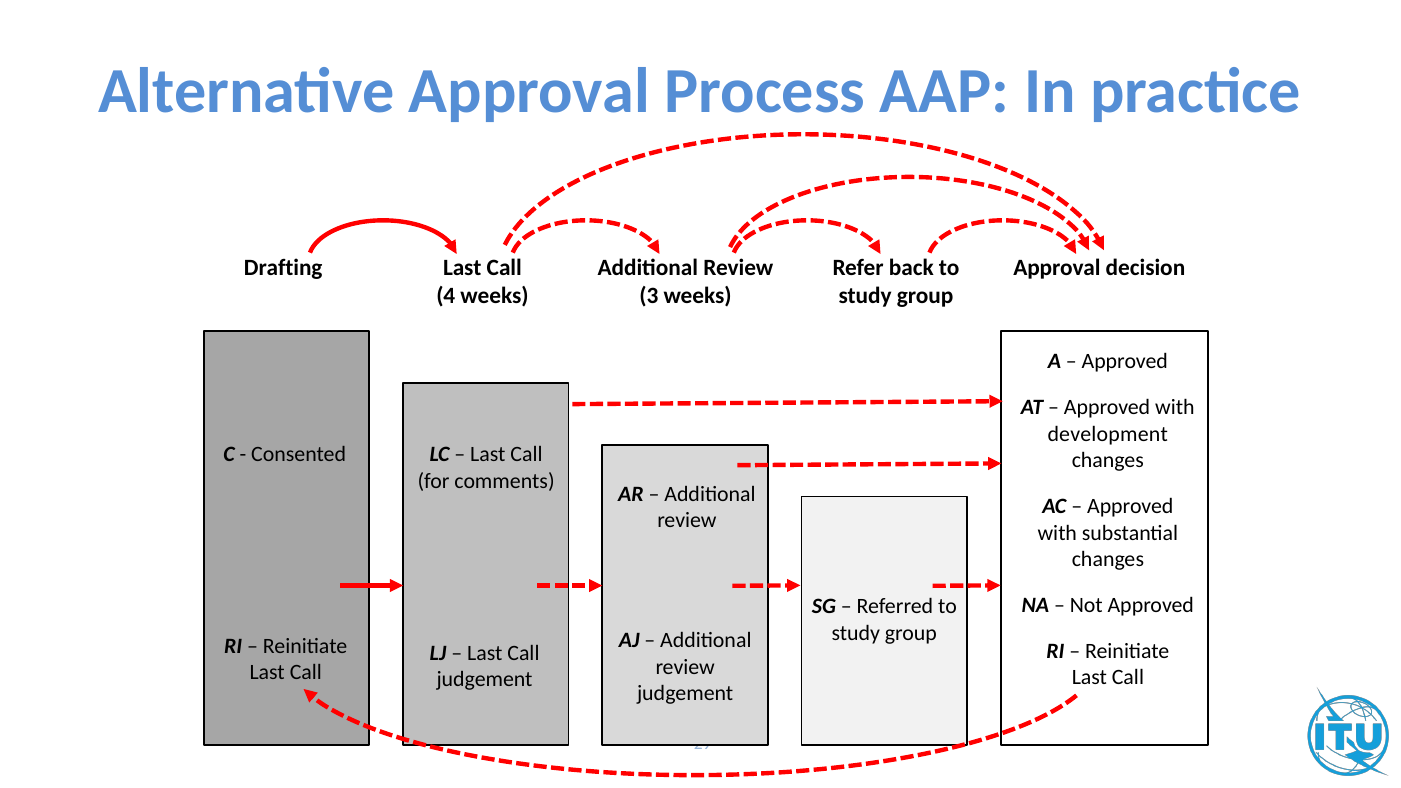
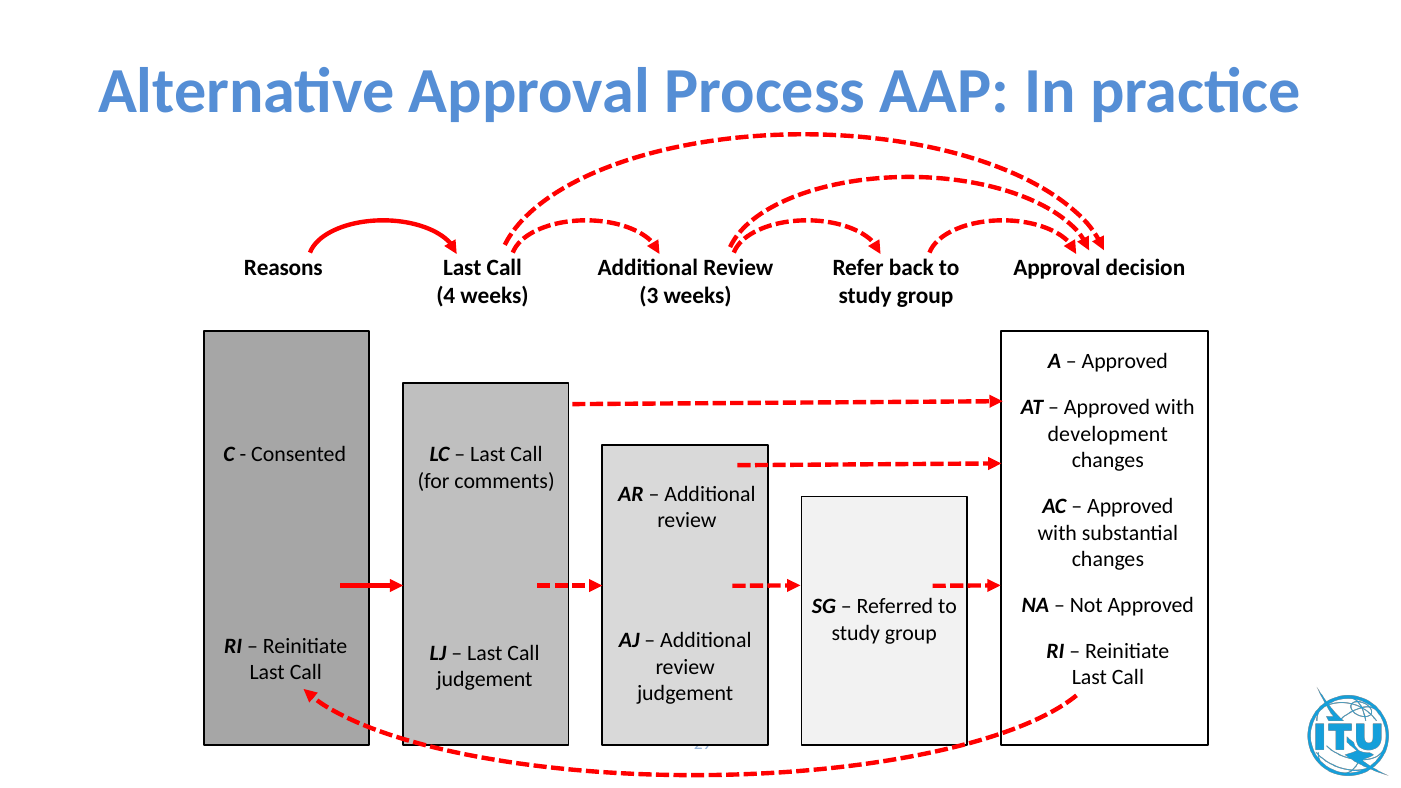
Drafting: Drafting -> Reasons
